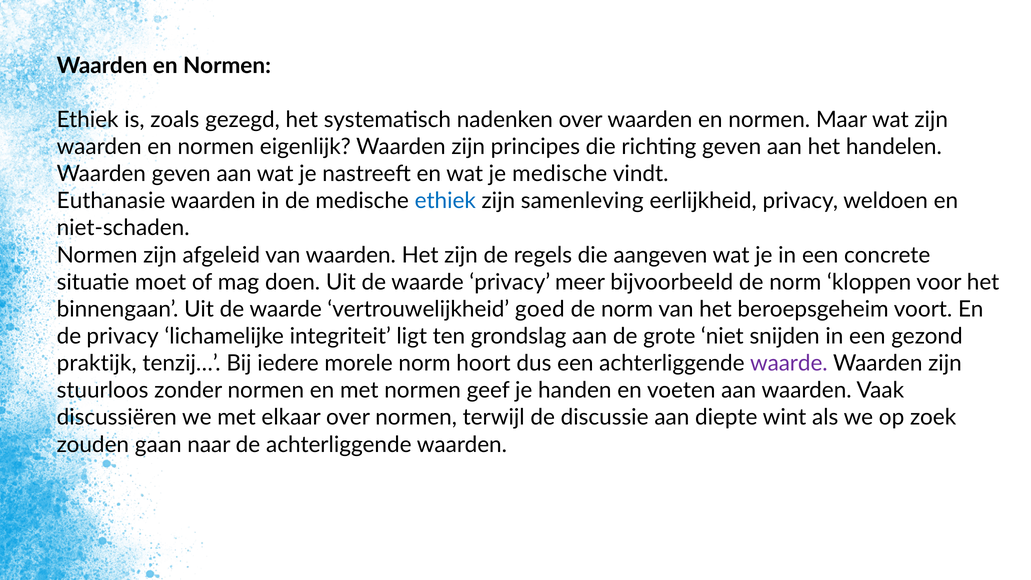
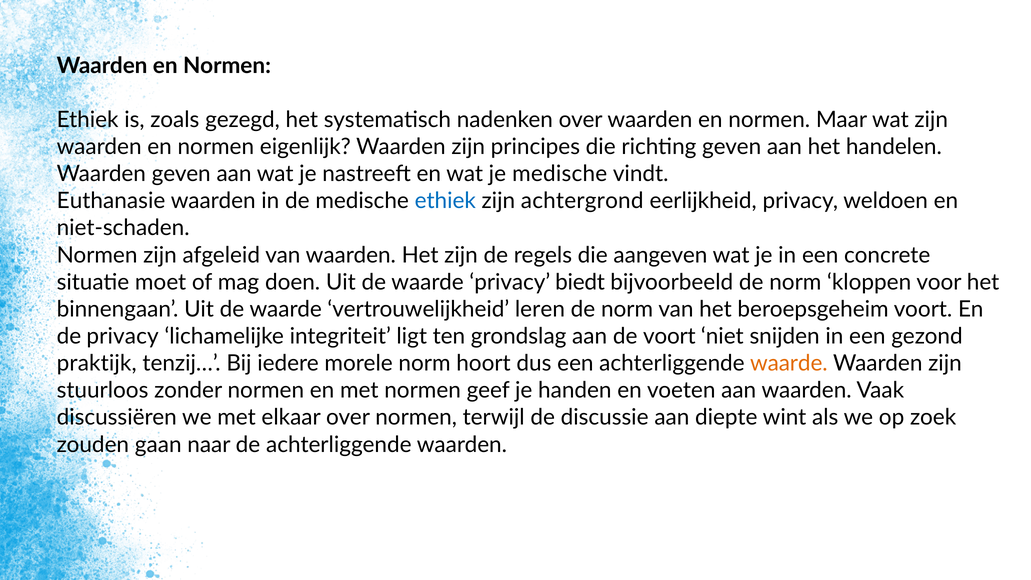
samenleving: samenleving -> achtergrond
meer: meer -> biedt
goed: goed -> leren
de grote: grote -> voort
waarde at (789, 363) colour: purple -> orange
